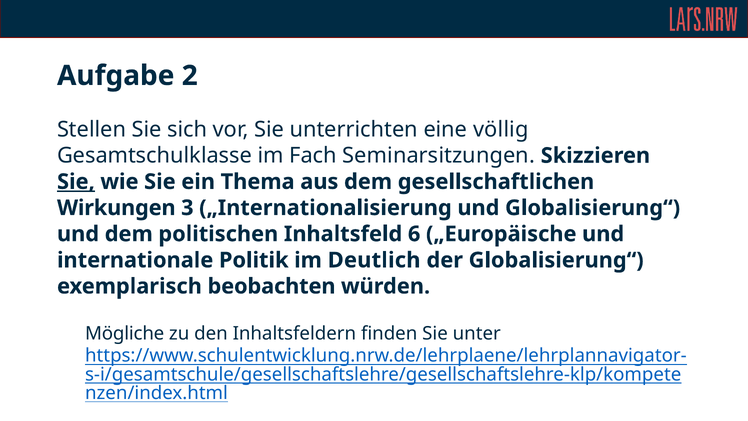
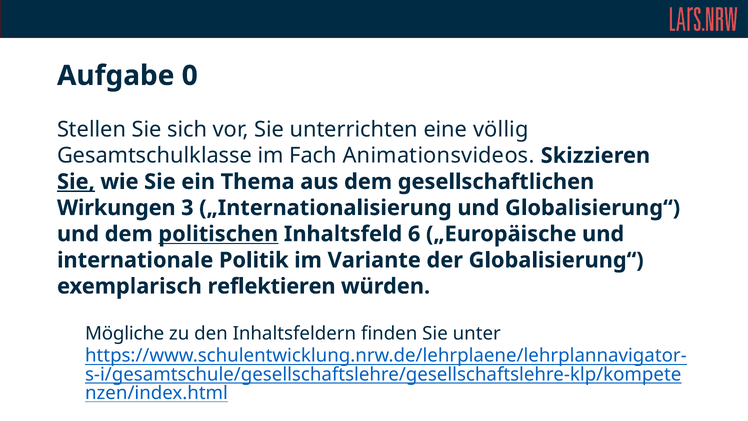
2: 2 -> 0
Seminarsitzungen: Seminarsitzungen -> Animationsvideos
politischen underline: none -> present
Deutlich: Deutlich -> Variante
beobachten: beobachten -> reflektieren
